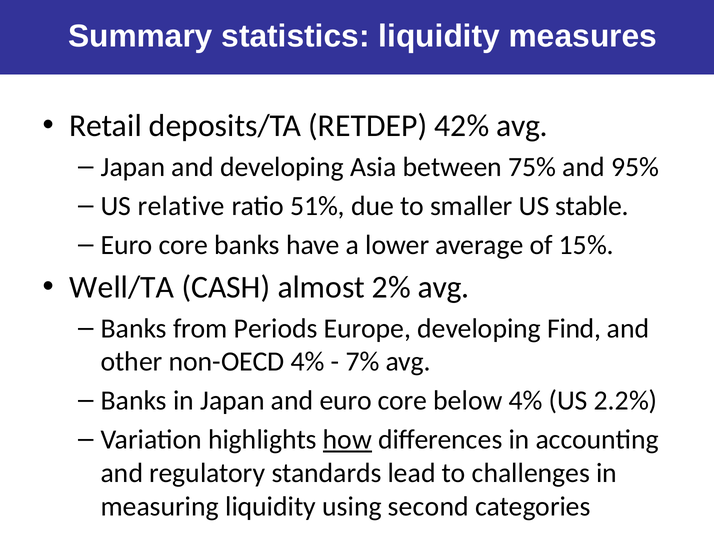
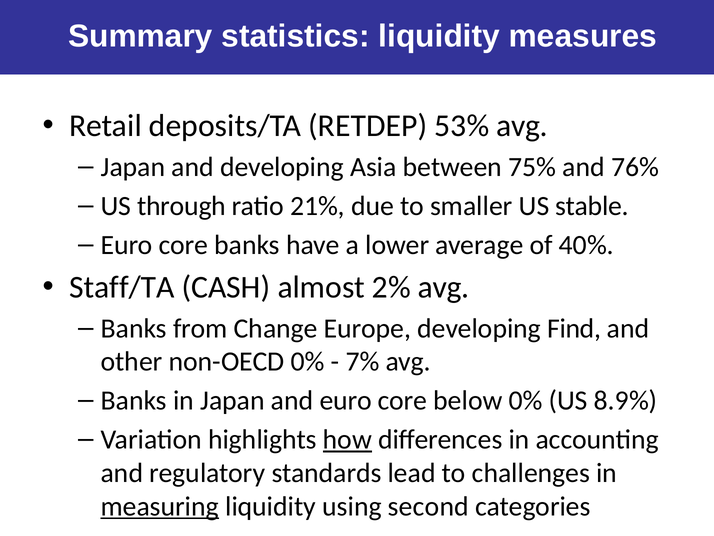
42%: 42% -> 53%
95%: 95% -> 76%
relative: relative -> through
51%: 51% -> 21%
15%: 15% -> 40%
Well/TA: Well/TA -> Staff/TA
Periods: Periods -> Change
non-OECD 4%: 4% -> 0%
below 4%: 4% -> 0%
2.2%: 2.2% -> 8.9%
measuring underline: none -> present
